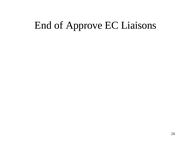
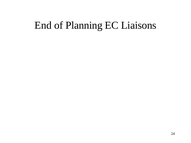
Approve: Approve -> Planning
